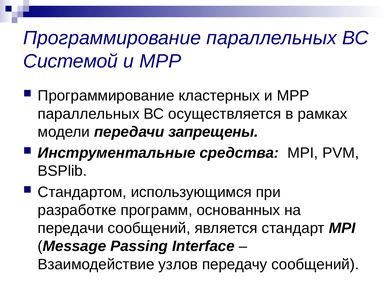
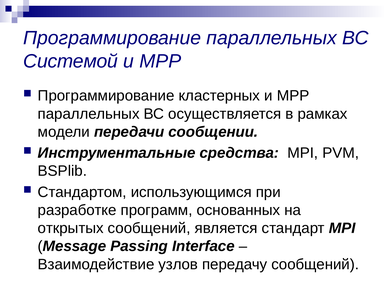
запрещены: запрещены -> сообщении
передачи at (71, 228): передачи -> открытых
